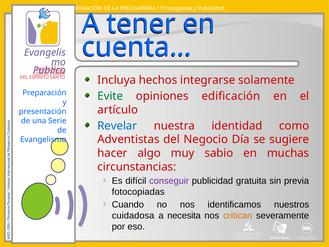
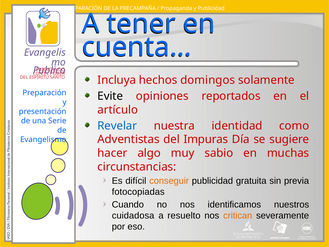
integrarse: integrarse -> domingos
Evite colour: green -> black
edificación: edificación -> reportados
Negocio: Negocio -> Impuras
conseguir colour: purple -> orange
necesita: necesita -> resuelto
